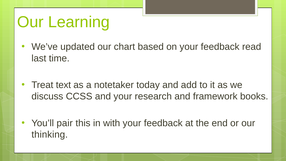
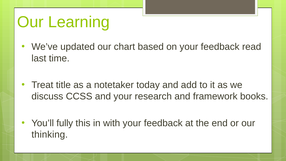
text: text -> title
pair: pair -> fully
